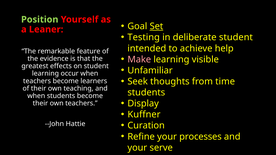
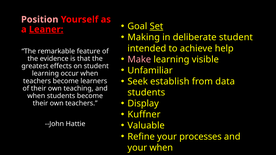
Position colour: light green -> pink
Leaner underline: none -> present
Testing: Testing -> Making
thoughts: thoughts -> establish
time: time -> data
Curation: Curation -> Valuable
your serve: serve -> when
